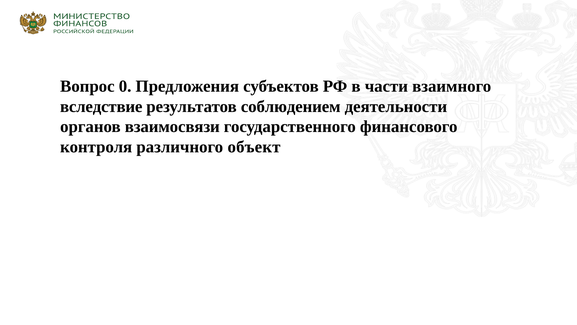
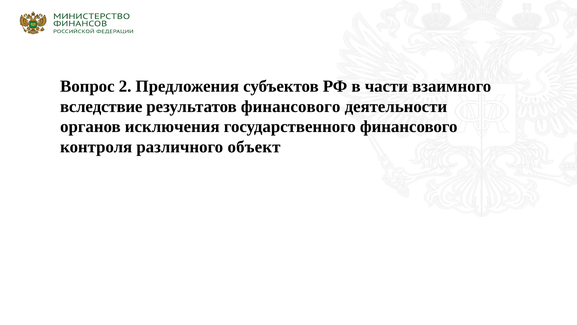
0: 0 -> 2
результатов соблюдением: соблюдением -> финансового
взаимосвязи: взаимосвязи -> исключения
